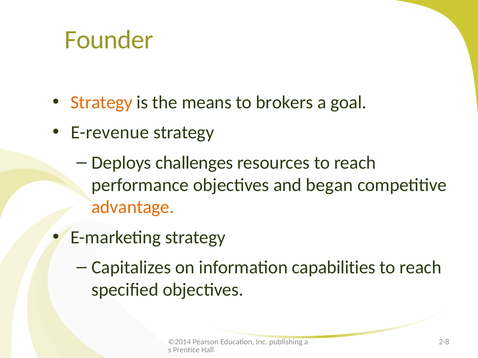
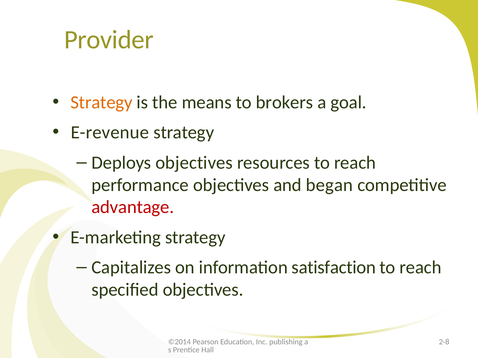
Founder: Founder -> Provider
Deploys challenges: challenges -> objectives
advantage colour: orange -> red
capabilities: capabilities -> satisfaction
